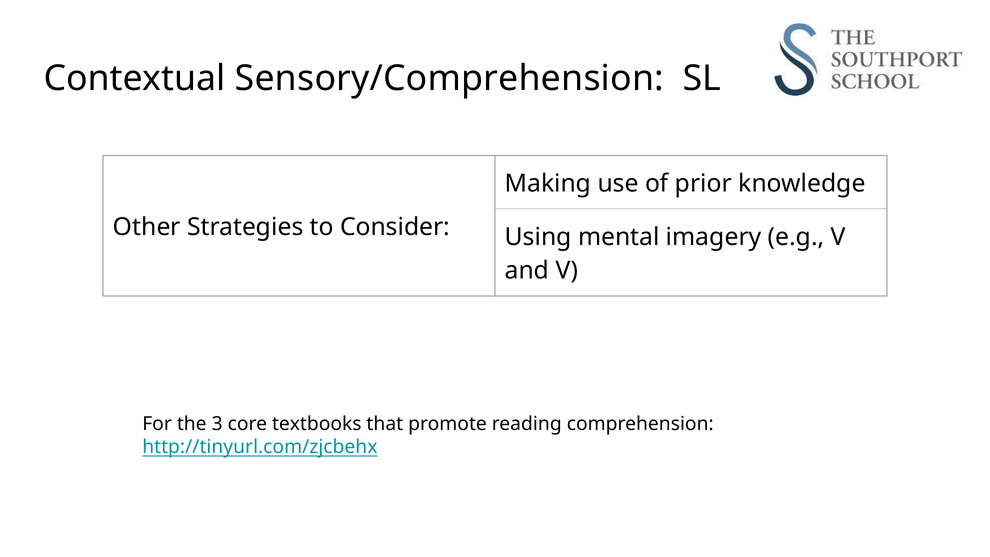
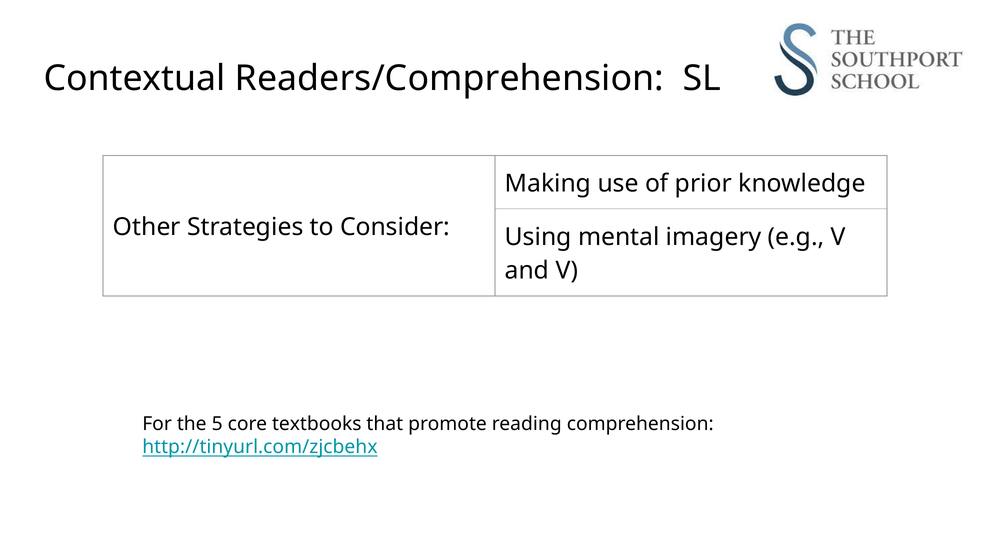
Sensory/Comprehension: Sensory/Comprehension -> Readers/Comprehension
3: 3 -> 5
